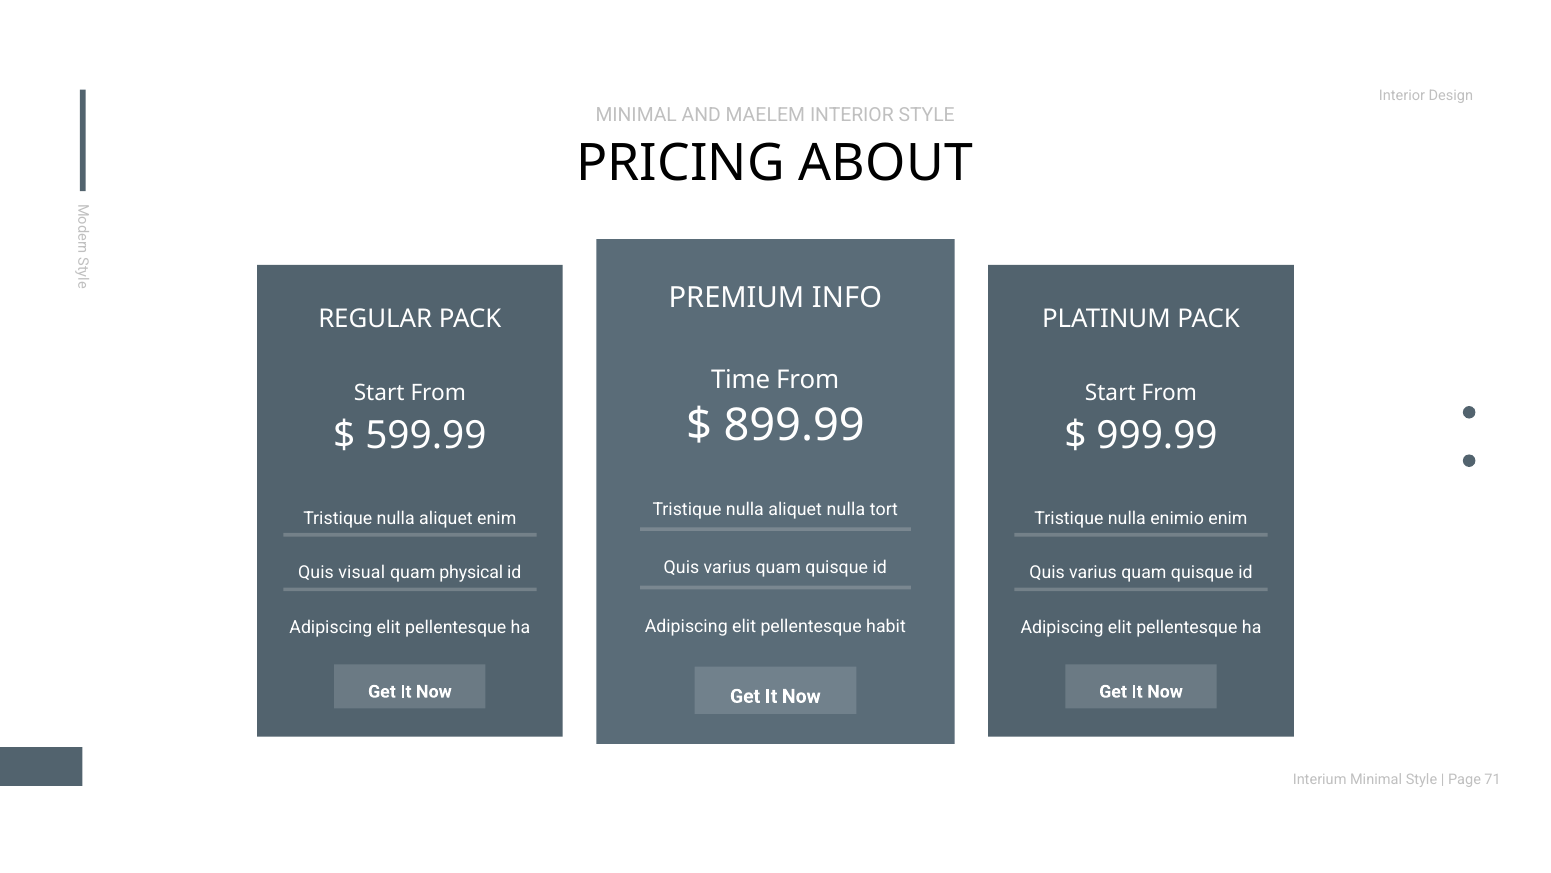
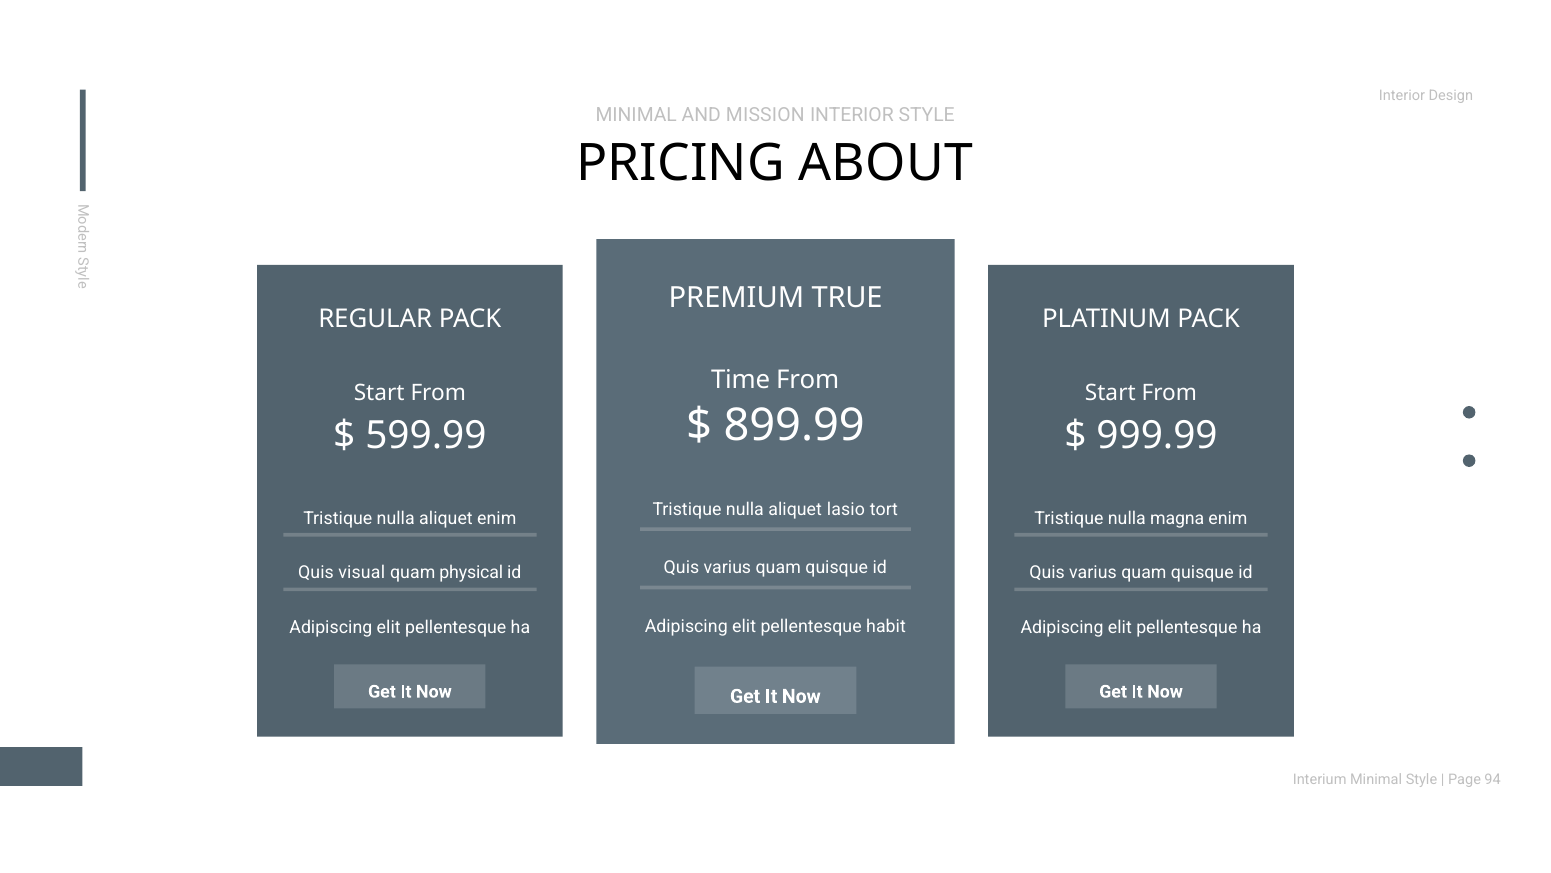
MAELEM: MAELEM -> MISSION
INFO: INFO -> TRUE
aliquet nulla: nulla -> lasio
enimio: enimio -> magna
71: 71 -> 94
